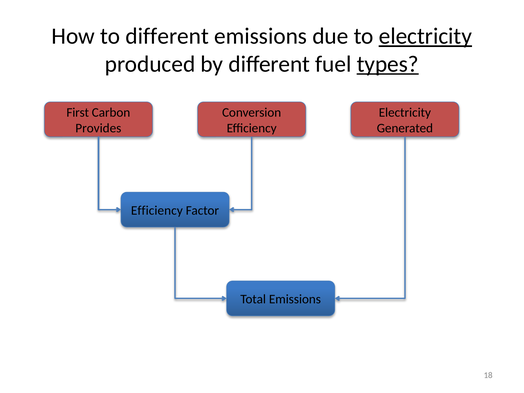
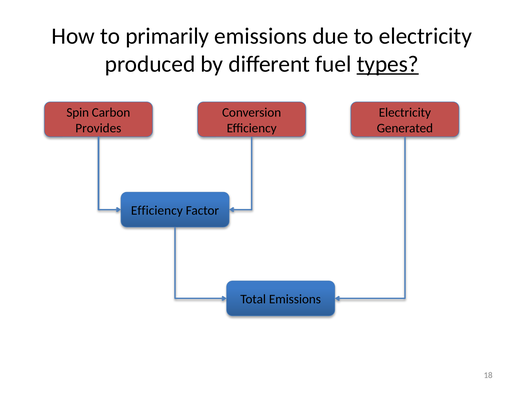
to different: different -> primarily
electricity at (425, 36) underline: present -> none
First: First -> Spin
